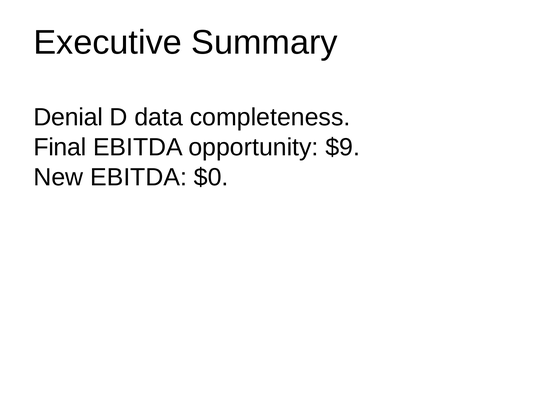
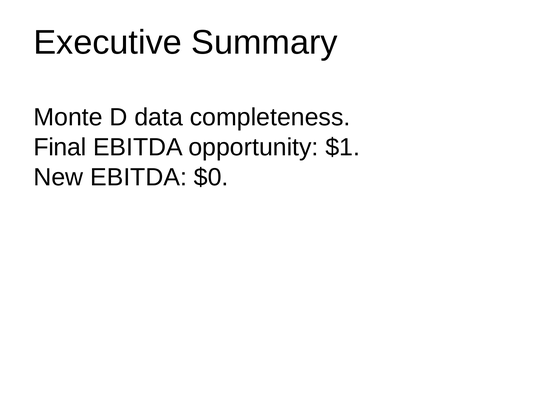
Denial: Denial -> Monte
$9: $9 -> $1
